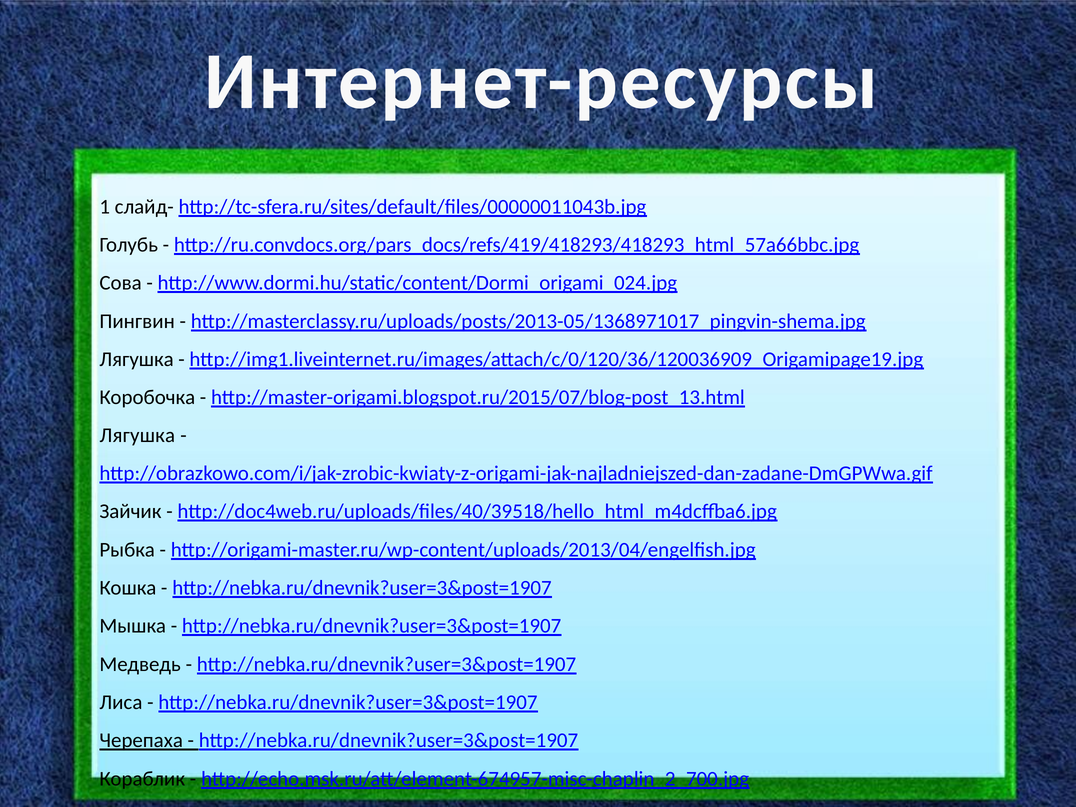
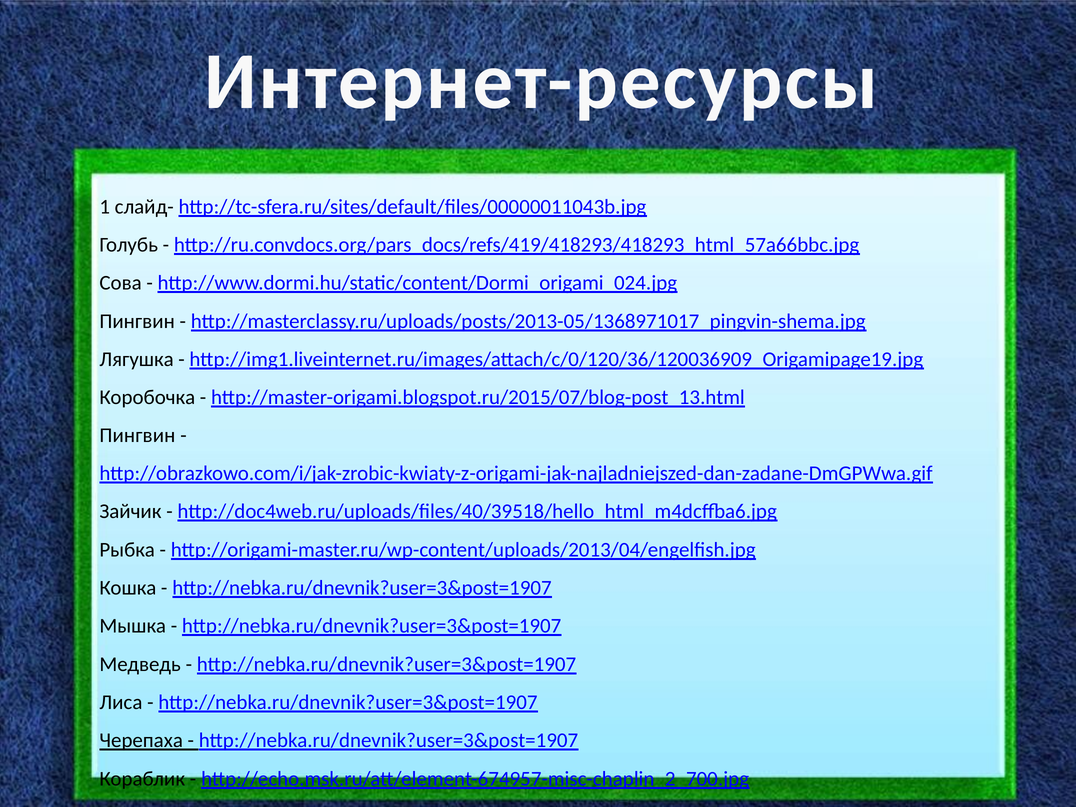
Лягушка at (137, 436): Лягушка -> Пингвин
